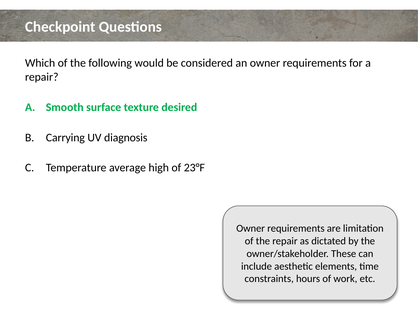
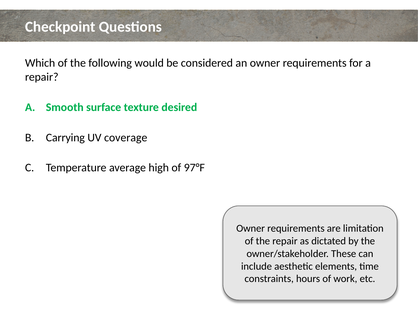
diagnosis: diagnosis -> coverage
23°F: 23°F -> 97°F
